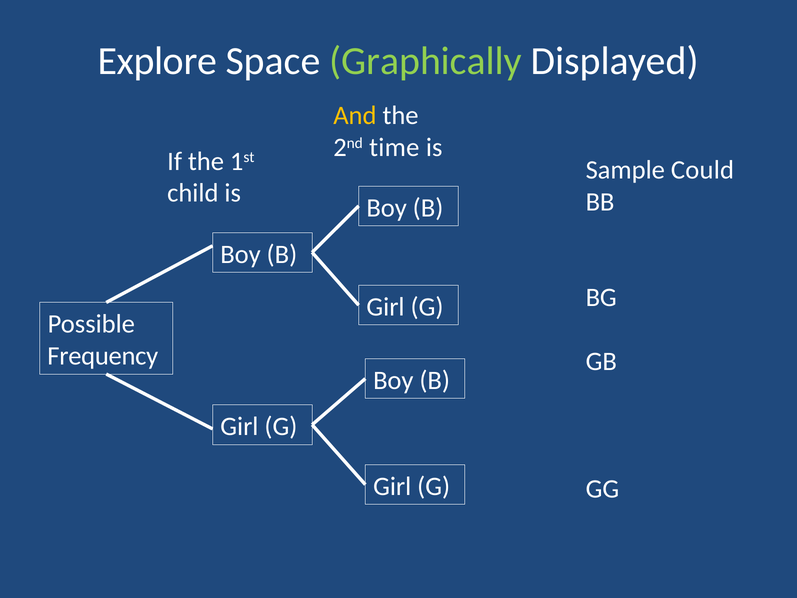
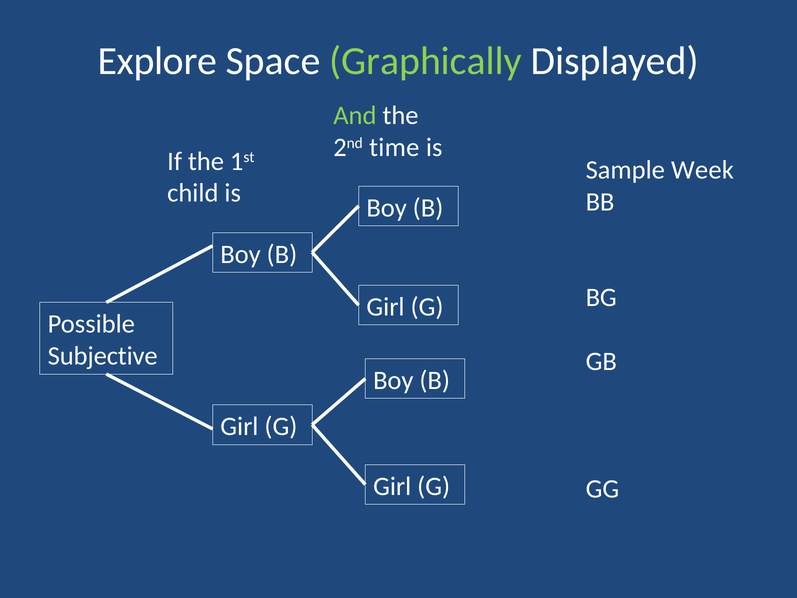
And colour: yellow -> light green
Could: Could -> Week
Frequency: Frequency -> Subjective
